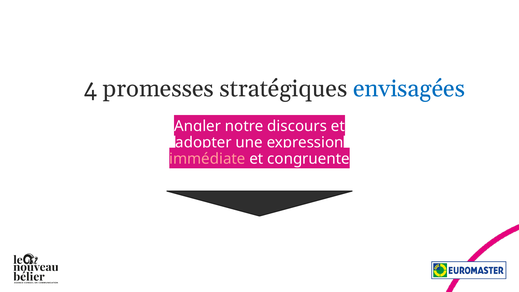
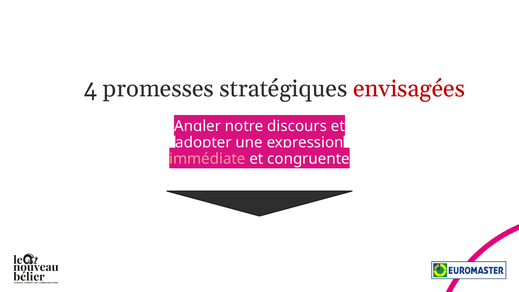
envisagées colour: blue -> red
